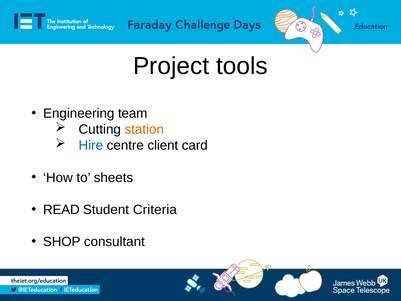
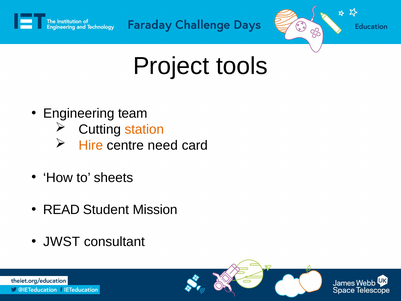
Hire colour: blue -> orange
client: client -> need
Criteria: Criteria -> Mission
SHOP: SHOP -> JWST
